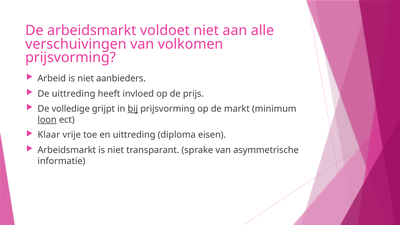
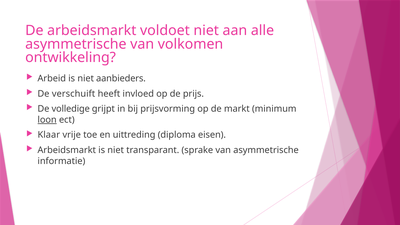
verschuivingen at (76, 44): verschuivingen -> asymmetrische
prijsvorming at (71, 58): prijsvorming -> ontwikkeling
De uittreding: uittreding -> verschuift
bij underline: present -> none
